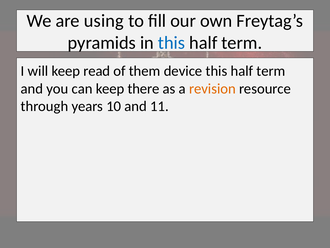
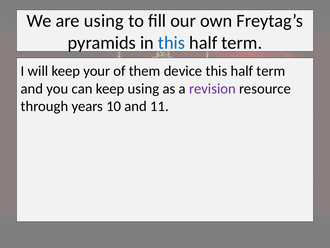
read: read -> your
keep there: there -> using
revision colour: orange -> purple
